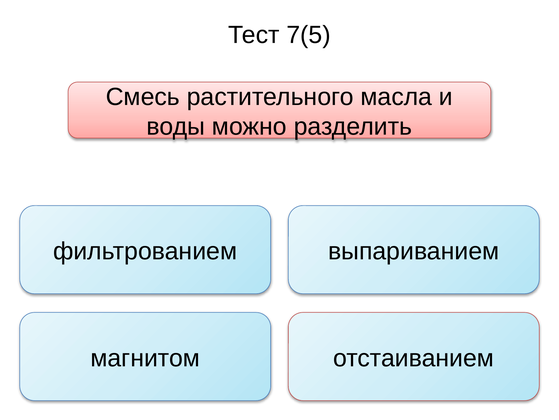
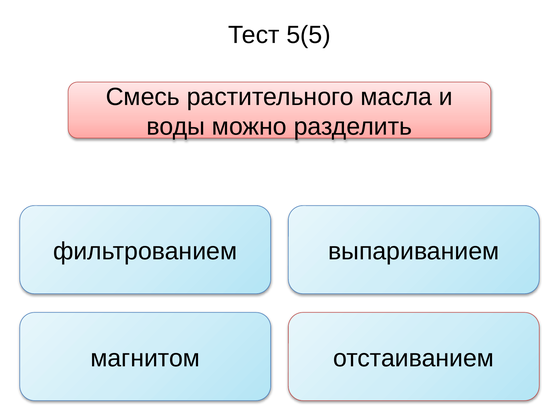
7(5: 7(5 -> 5(5
